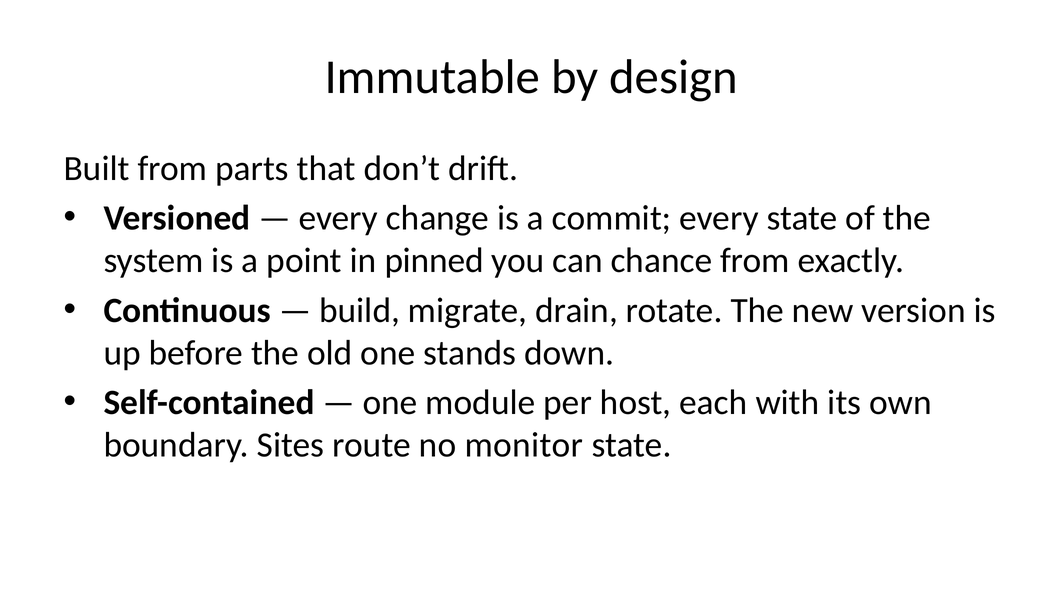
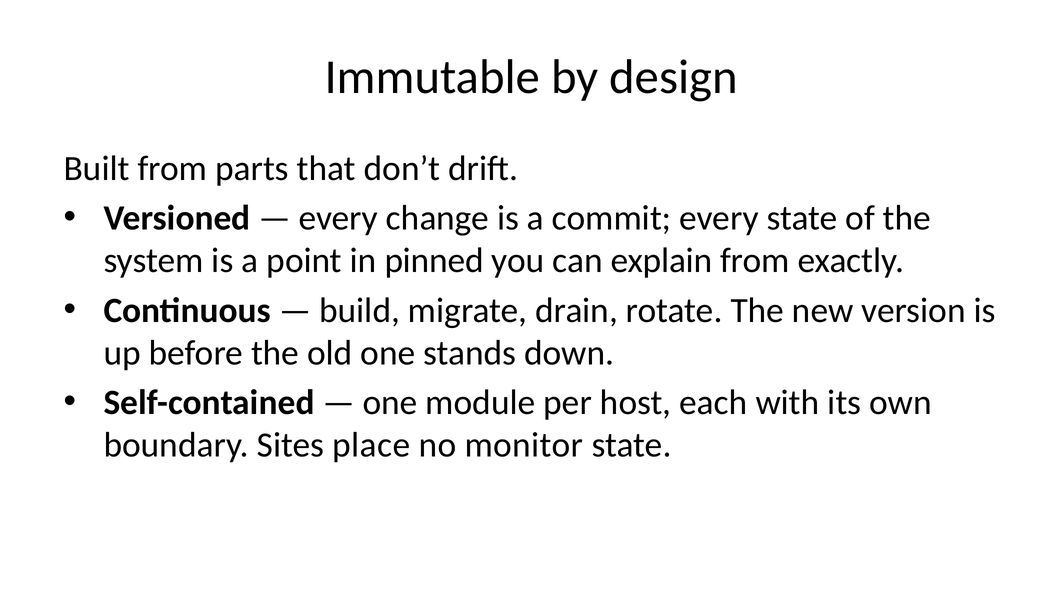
chance: chance -> explain
route: route -> place
